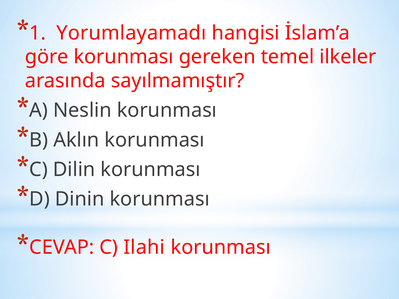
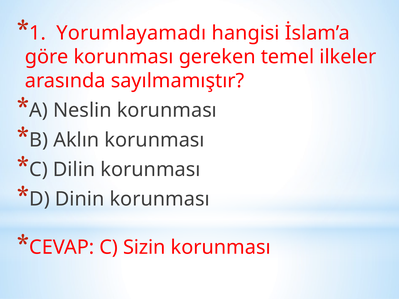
Ilahi: Ilahi -> Sizin
